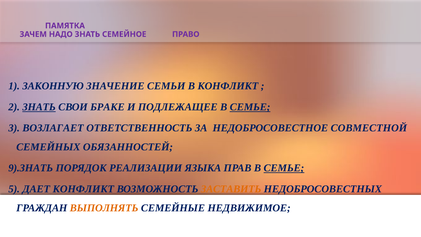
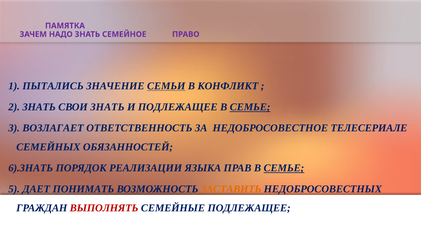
ЗАКОННУЮ: ЗАКОННУЮ -> ПЫТАЛИСЬ
СЕМЬИ underline: none -> present
ЗНАТЬ at (39, 107) underline: present -> none
СВОИ БРАКЕ: БРАКЕ -> ЗНАТЬ
СОВМЕСТНОЙ: СОВМЕСТНОЙ -> ТЕЛЕСЕРИАЛЕ
9).ЗНАТЬ: 9).ЗНАТЬ -> 6).ЗНАТЬ
ДАЕТ КОНФЛИКТ: КОНФЛИКТ -> ПОНИМАТЬ
ВЫПОЛНЯТЬ colour: orange -> red
СЕМЕЙНЫЕ НЕДВИЖИМОЕ: НЕДВИЖИМОЕ -> ПОДЛЕЖАЩЕЕ
